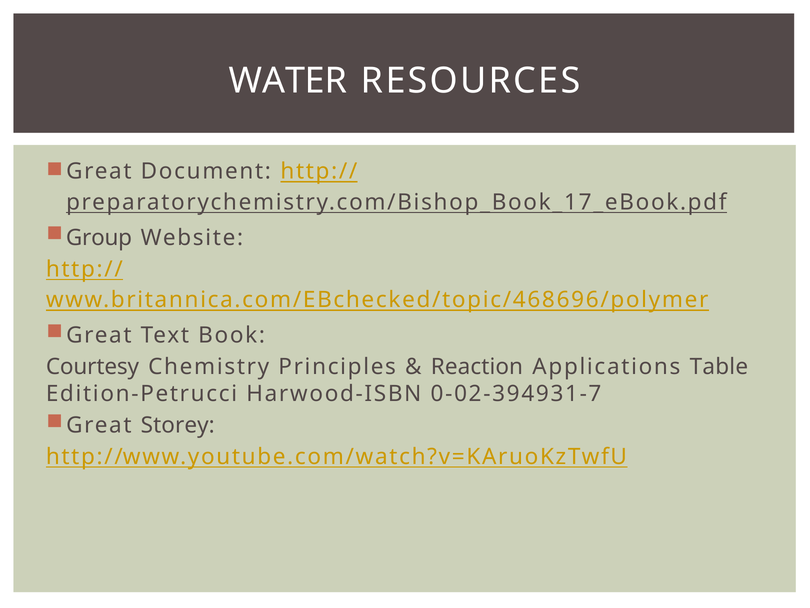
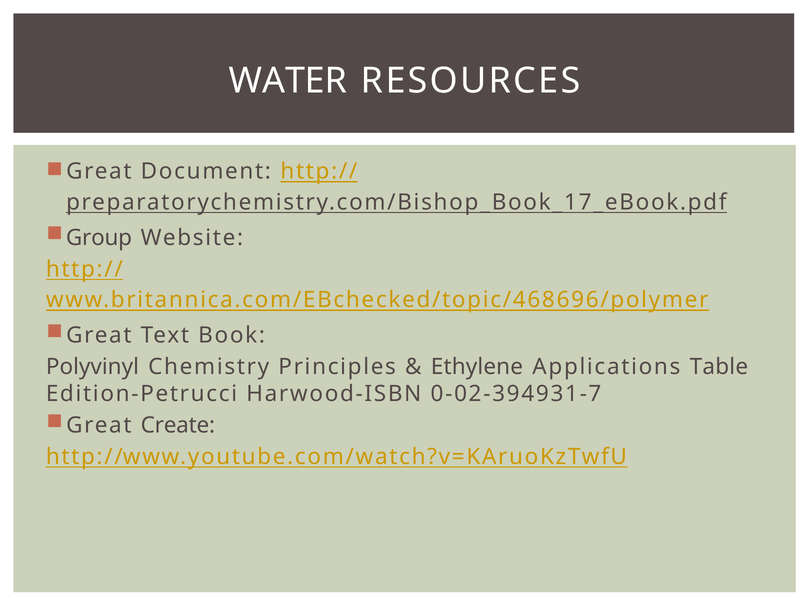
Courtesy: Courtesy -> Polyvinyl
Reaction: Reaction -> Ethylene
Storey: Storey -> Create
